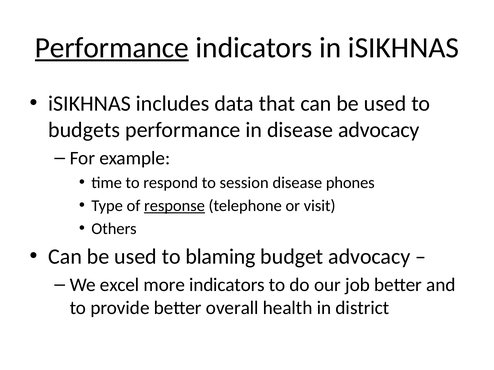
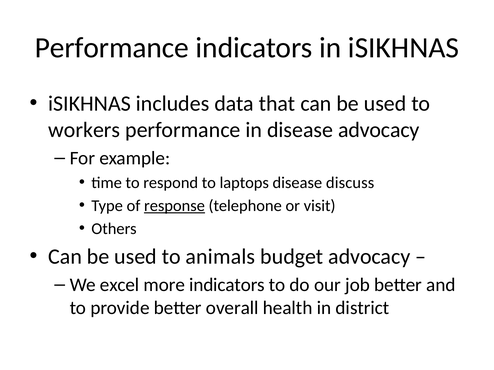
Performance at (112, 48) underline: present -> none
budgets: budgets -> workers
session: session -> laptops
phones: phones -> discuss
blaming: blaming -> animals
